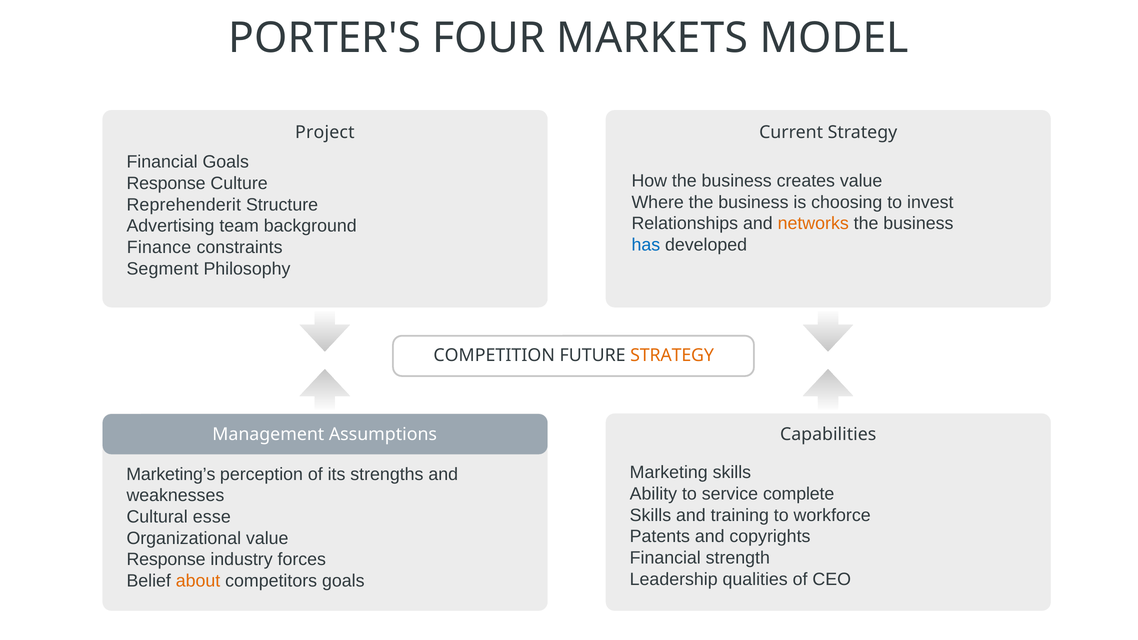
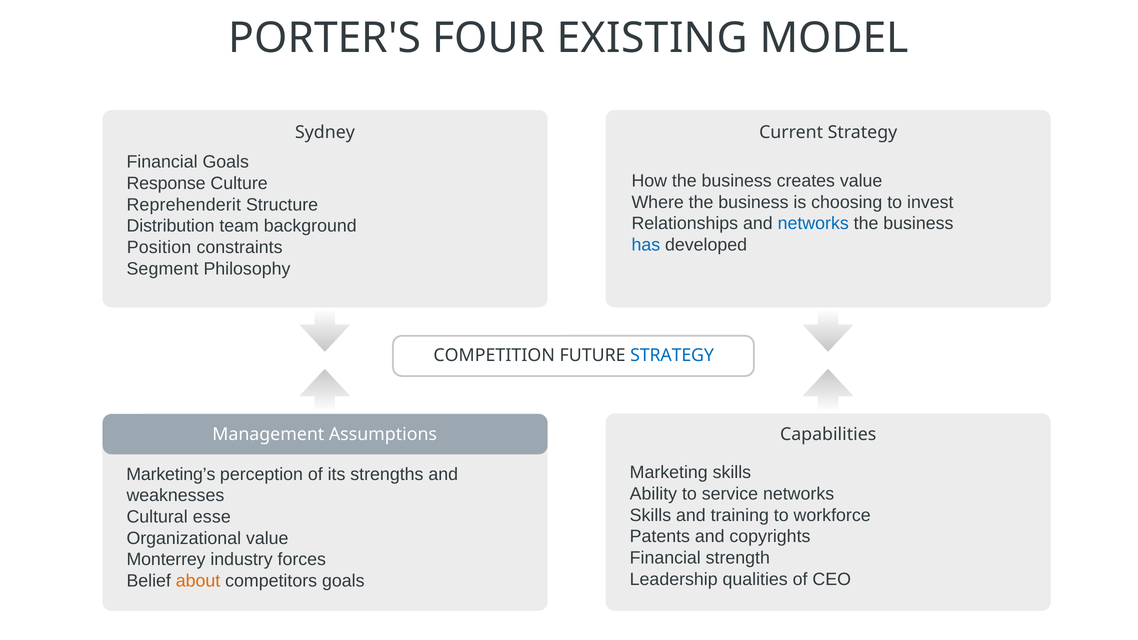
MARKETS: MARKETS -> EXISTING
Project: Project -> Sydney
networks at (813, 224) colour: orange -> blue
Advertising: Advertising -> Distribution
Finance: Finance -> Position
STRATEGY at (672, 356) colour: orange -> blue
service complete: complete -> networks
Response at (166, 560): Response -> Monterrey
